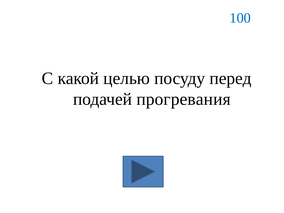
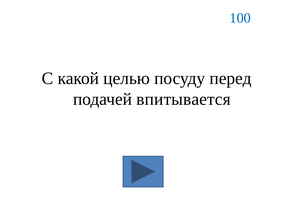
прогревания: прогревания -> впитывается
